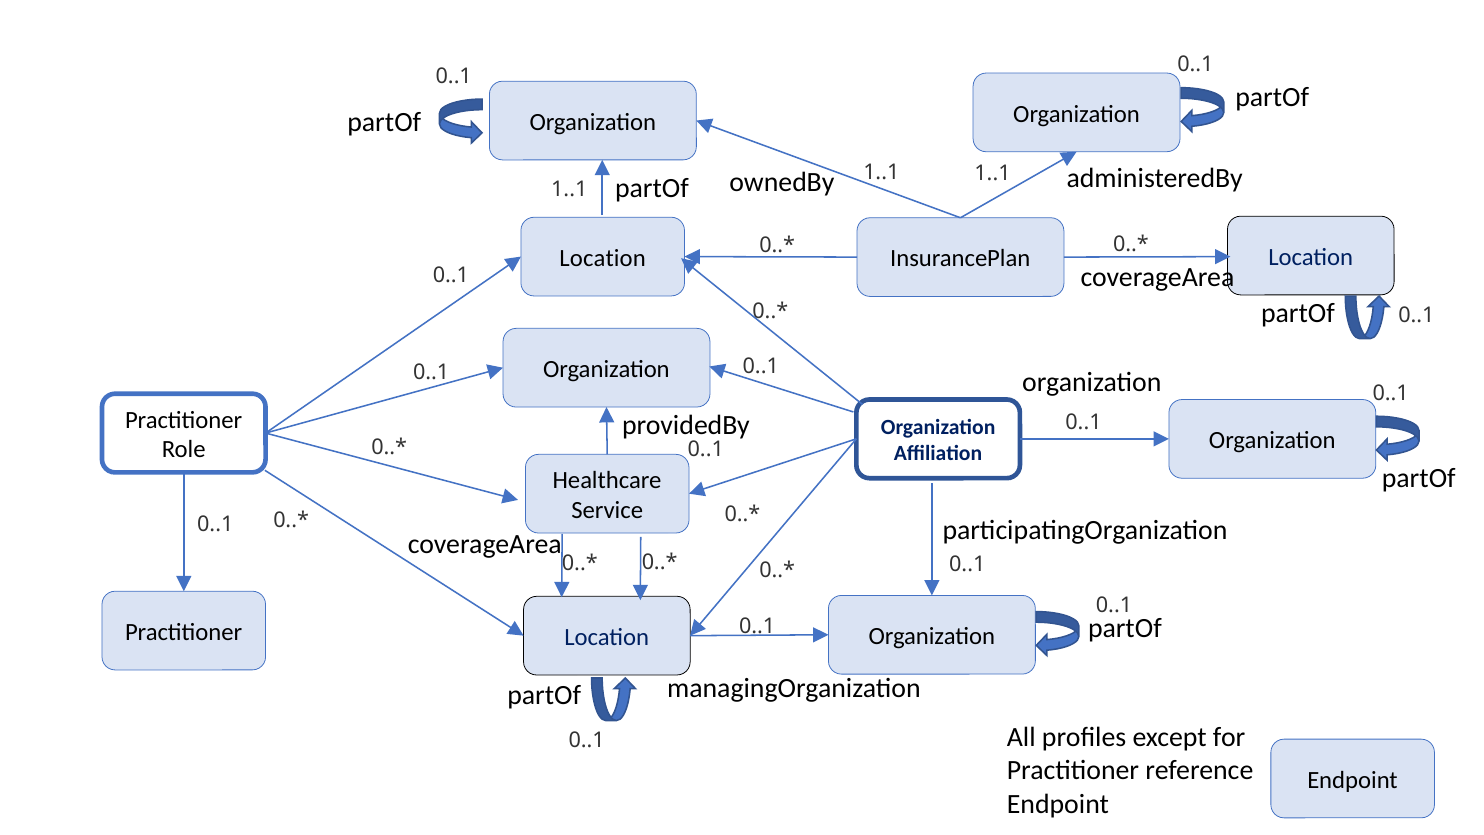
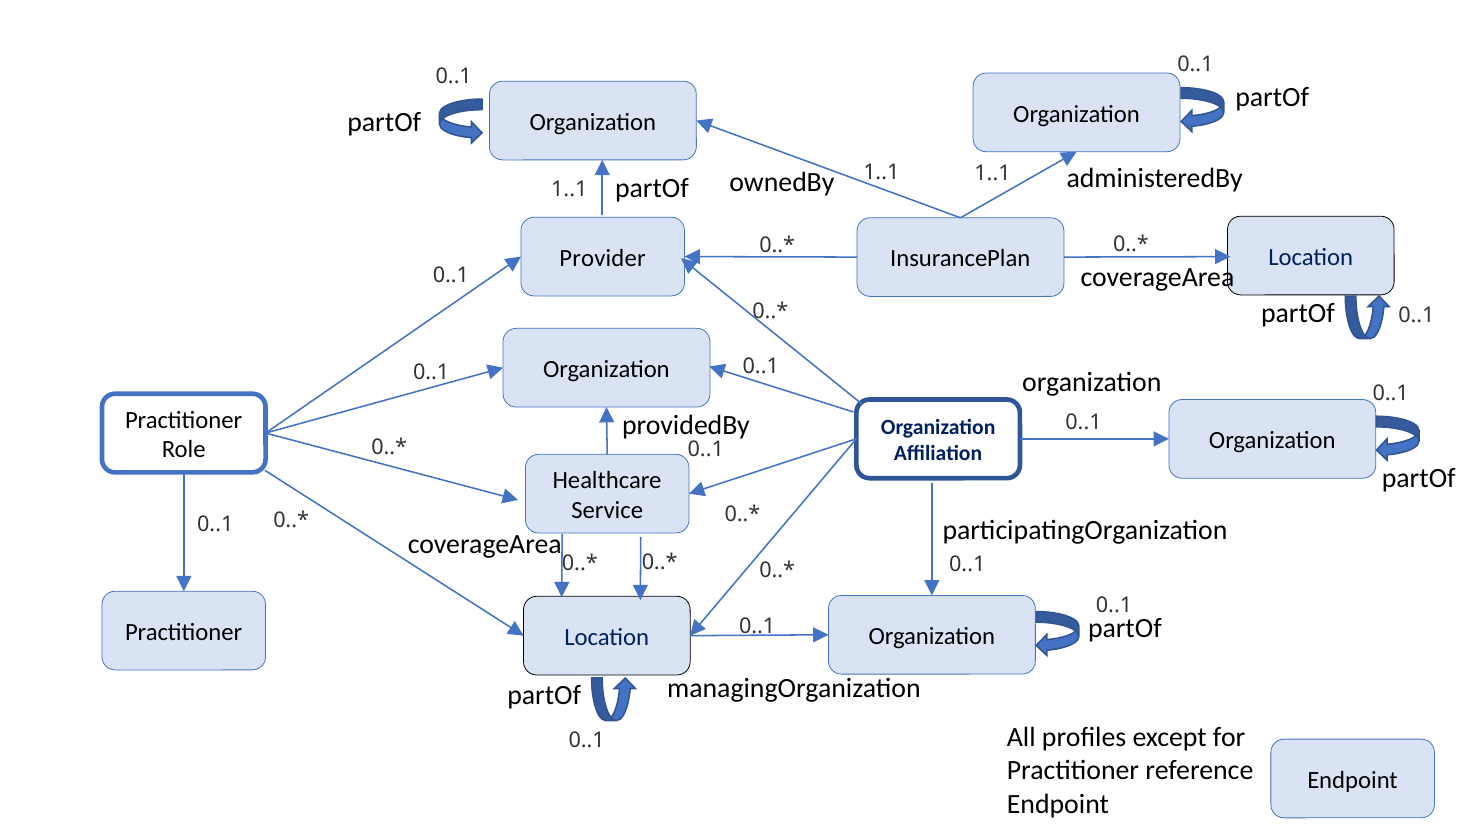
Location at (603, 258): Location -> Provider
